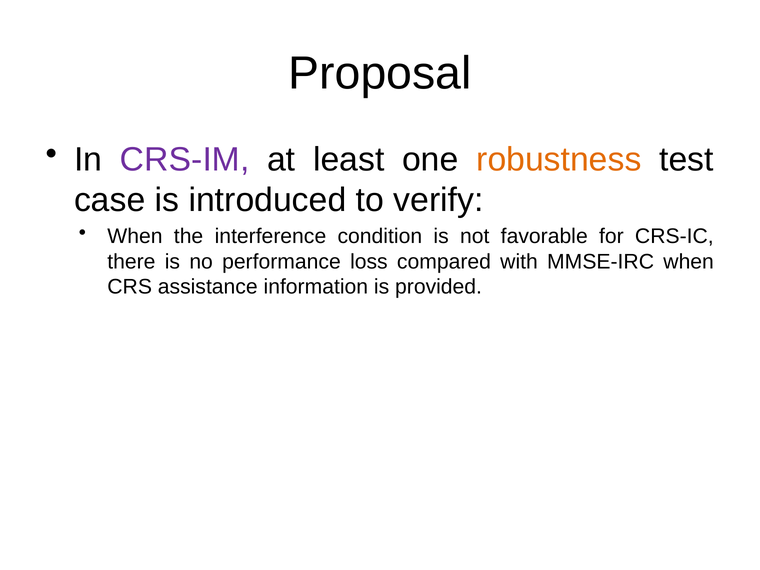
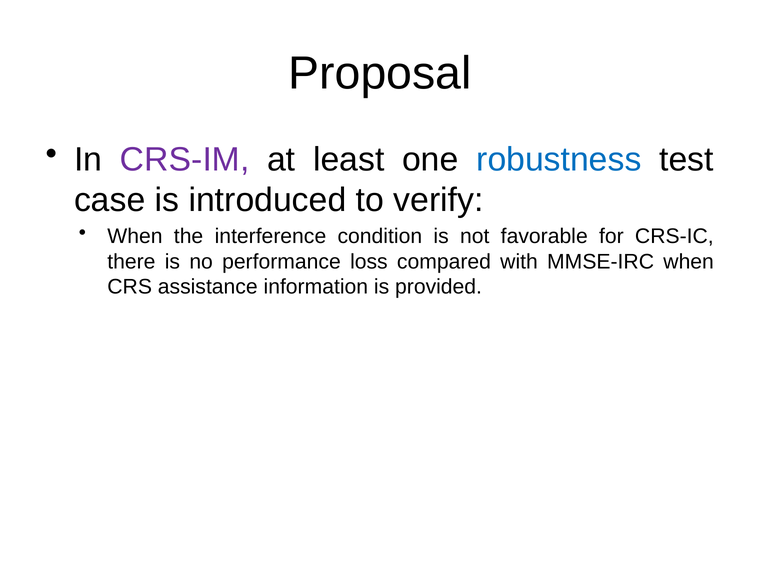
robustness colour: orange -> blue
